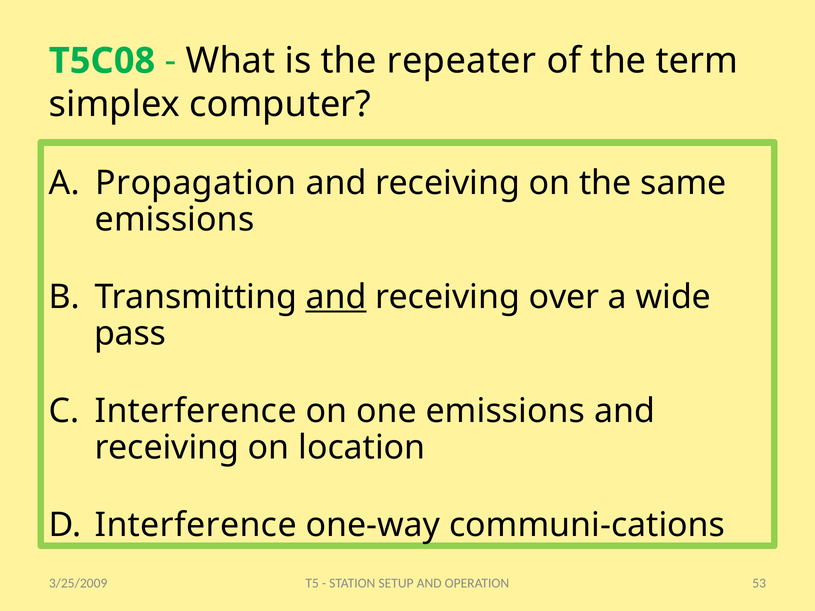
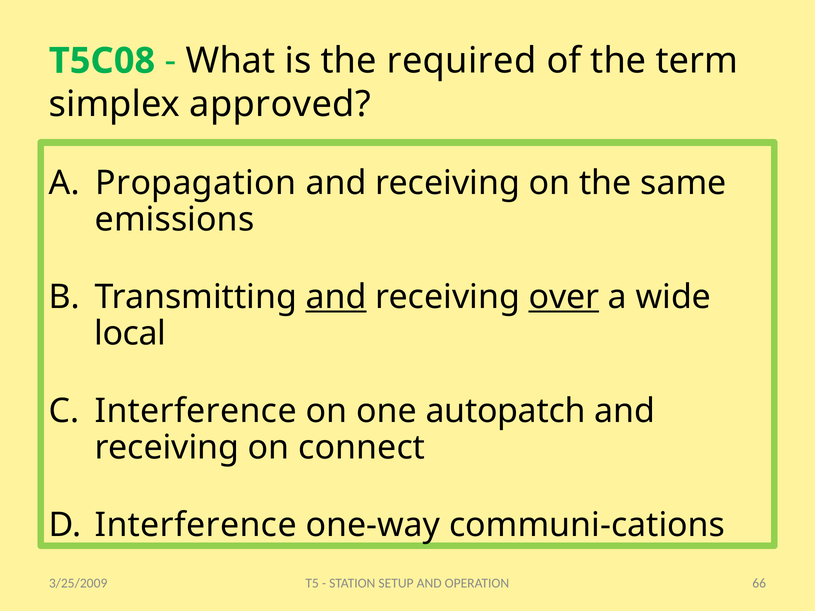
repeater: repeater -> required
computer: computer -> approved
over underline: none -> present
pass: pass -> local
one emissions: emissions -> autopatch
location: location -> connect
53: 53 -> 66
